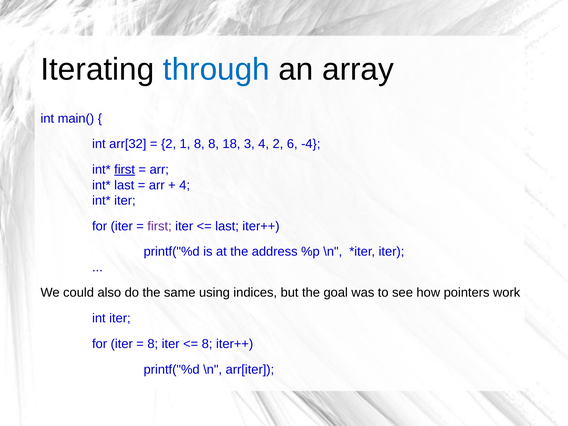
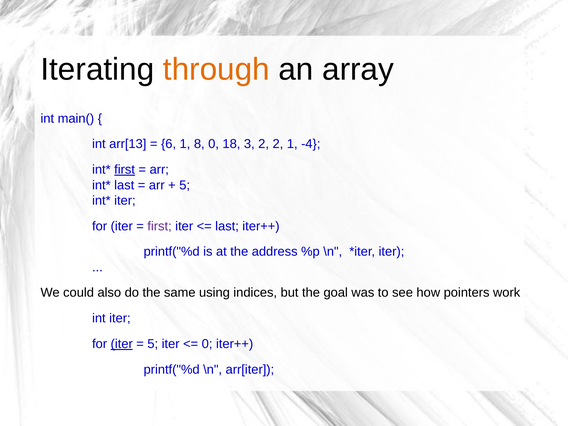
through colour: blue -> orange
arr[32: arr[32 -> arr[13
2 at (169, 144): 2 -> 6
8 8: 8 -> 0
3 4: 4 -> 2
2 6: 6 -> 1
4 at (185, 185): 4 -> 5
iter at (122, 344) underline: none -> present
8 at (153, 344): 8 -> 5
8 at (207, 344): 8 -> 0
